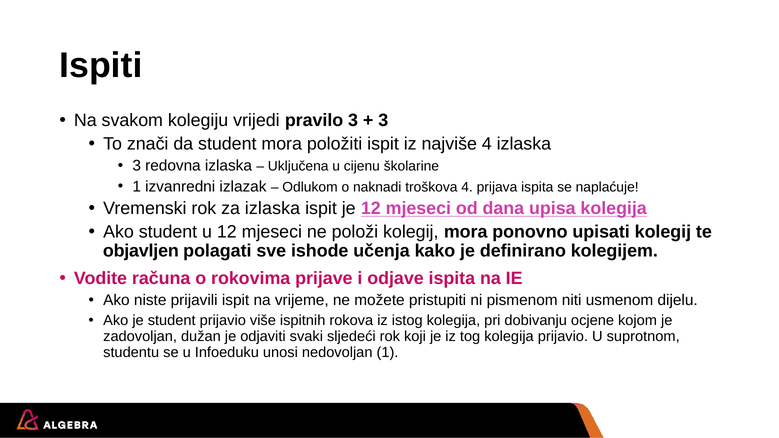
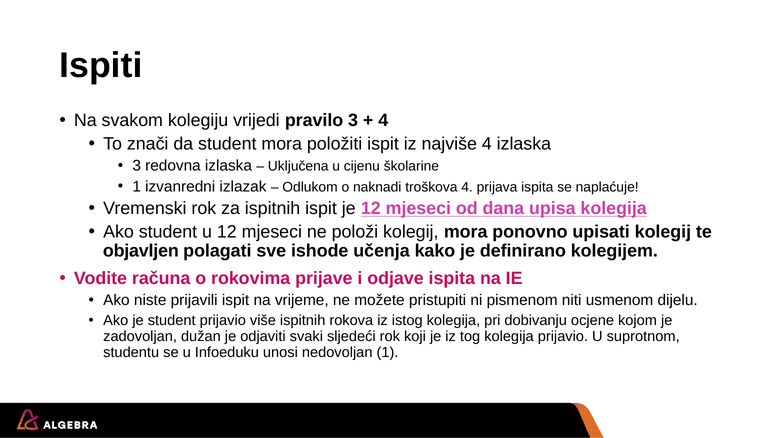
3 at (383, 120): 3 -> 4
za izlaska: izlaska -> ispitnih
